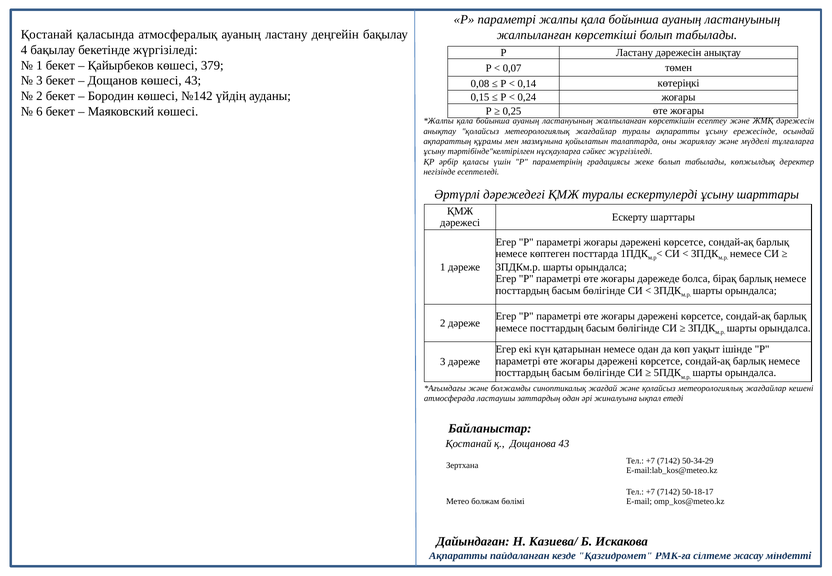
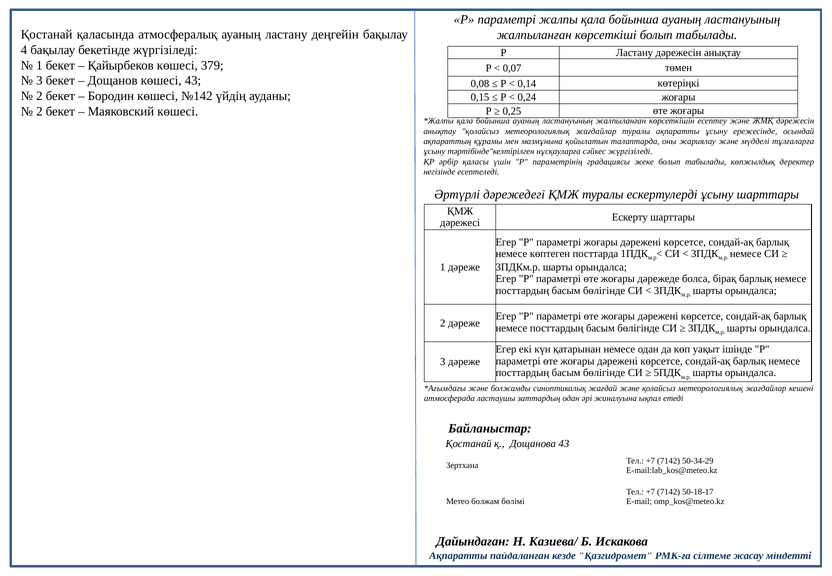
6 at (39, 111): 6 -> 2
